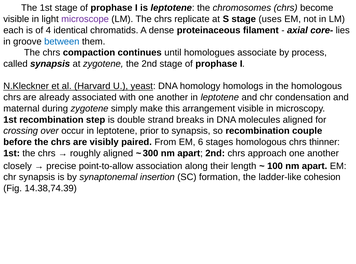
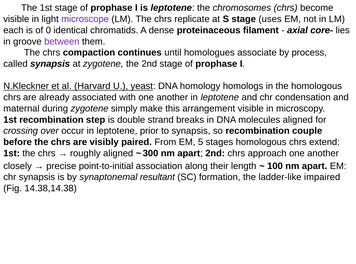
4: 4 -> 0
between colour: blue -> purple
6: 6 -> 5
thinner: thinner -> extend
point-to-allow: point-to-allow -> point-to-initial
insertion: insertion -> resultant
cohesion: cohesion -> impaired
14.38,74.39: 14.38,74.39 -> 14.38,14.38
